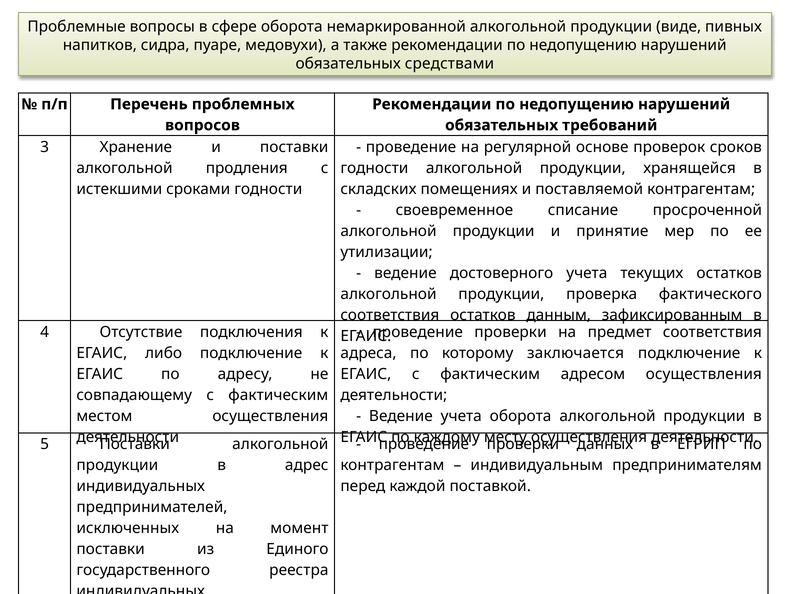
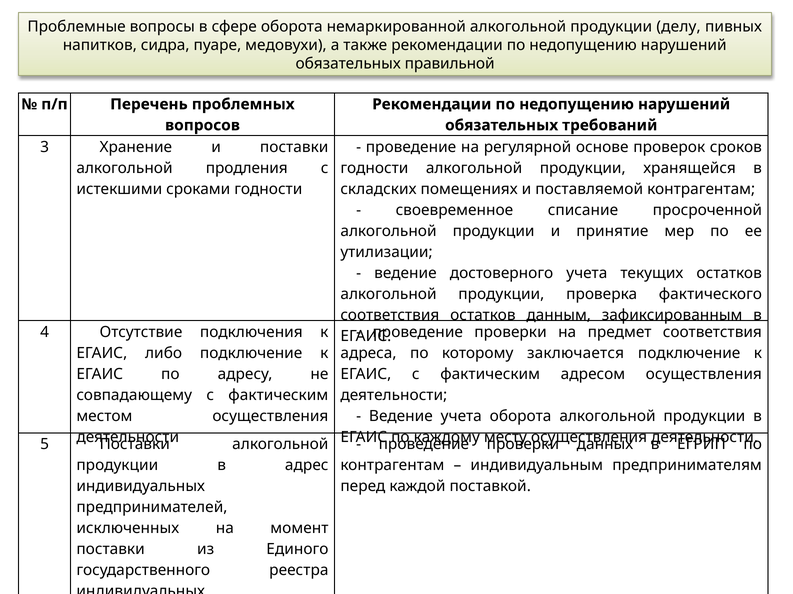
виде: виде -> делу
средствами: средствами -> правильной
